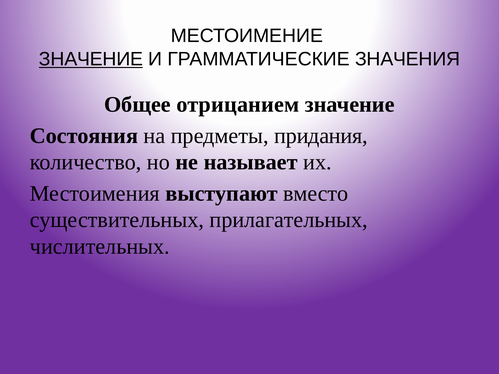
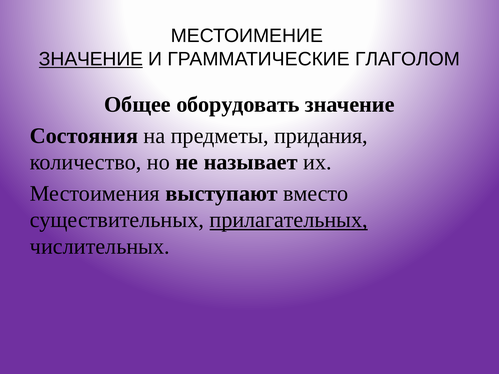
ЗНАЧЕНИЯ: ЗНАЧЕНИЯ -> ГЛАГОЛОМ
отрицанием: отрицанием -> оборудовать
прилагательных underline: none -> present
